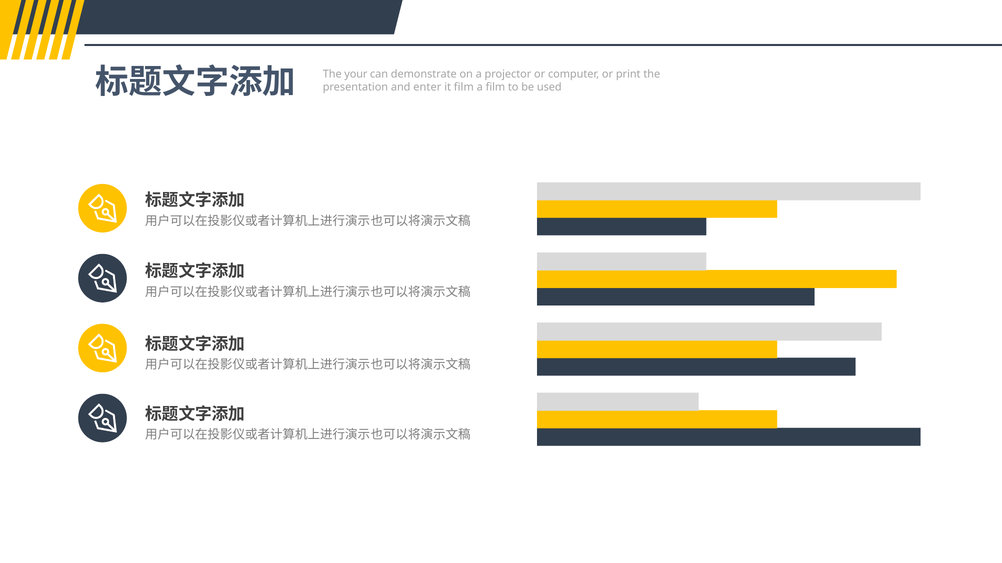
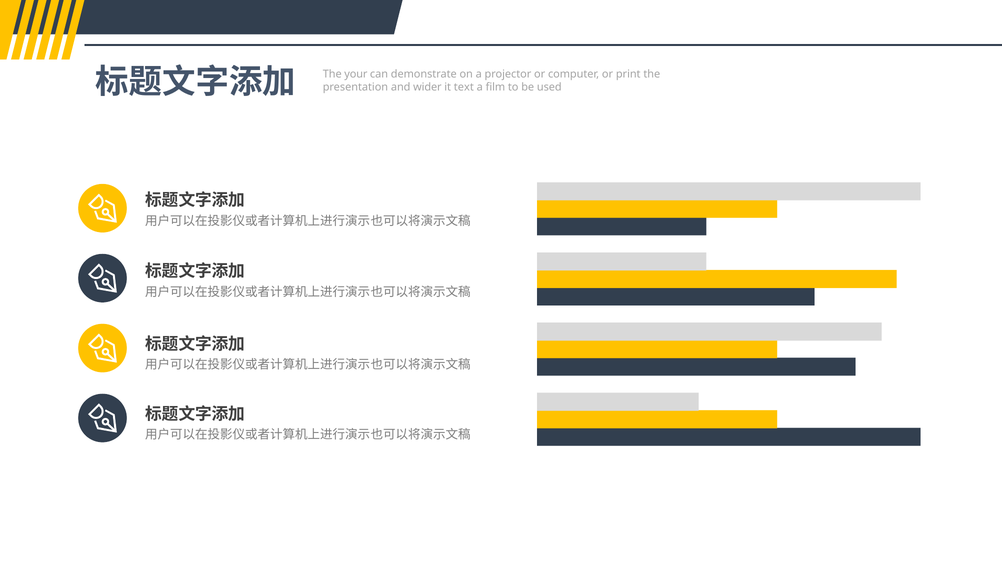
enter: enter -> wider
it film: film -> text
